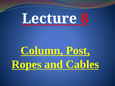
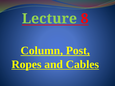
Lecture colour: white -> light green
